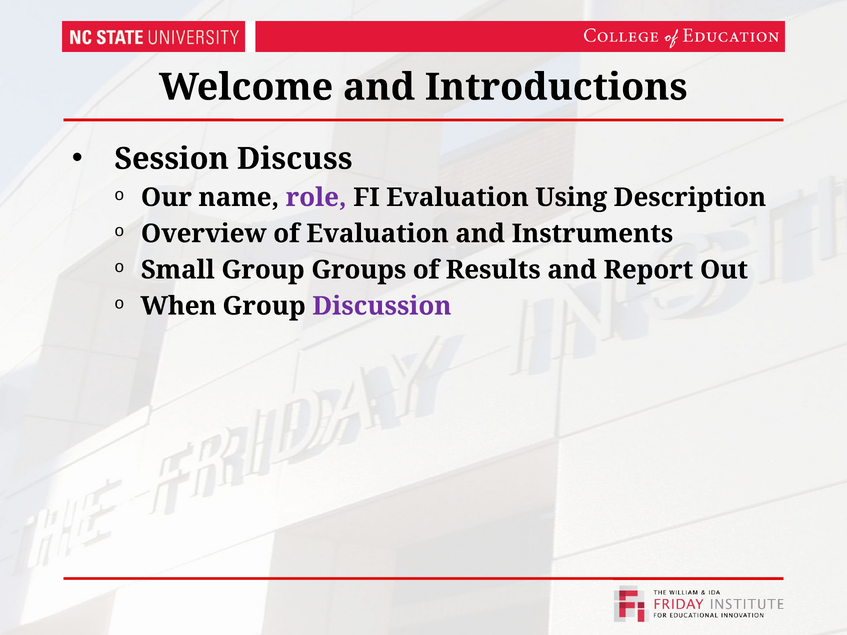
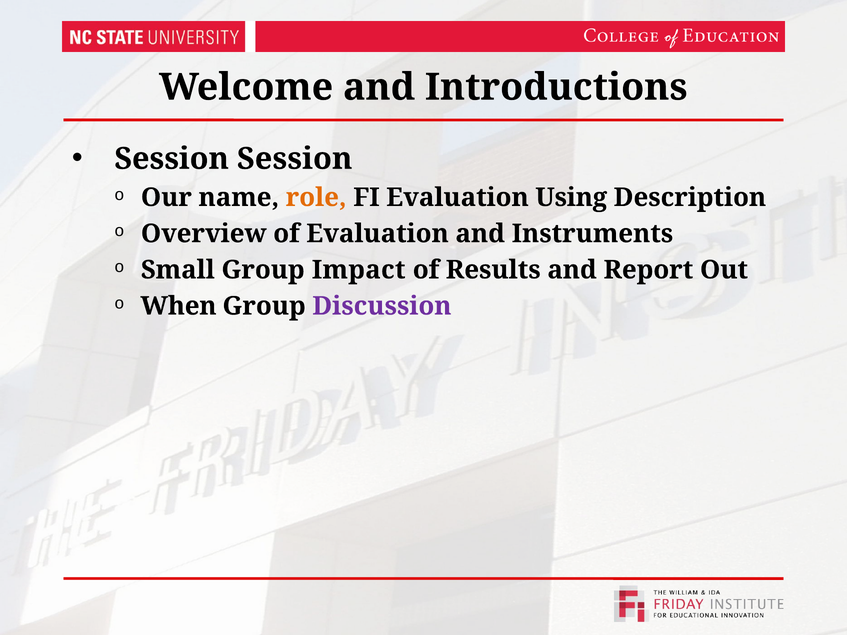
Session Discuss: Discuss -> Session
role colour: purple -> orange
Groups: Groups -> Impact
